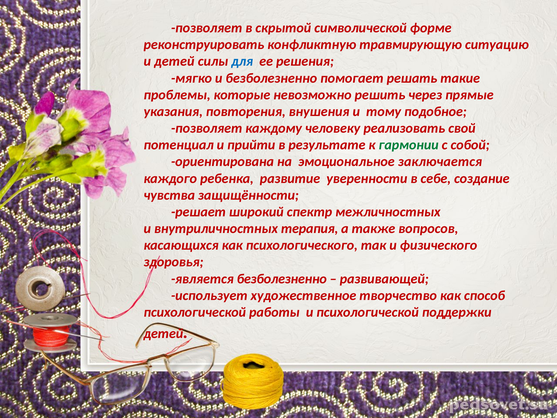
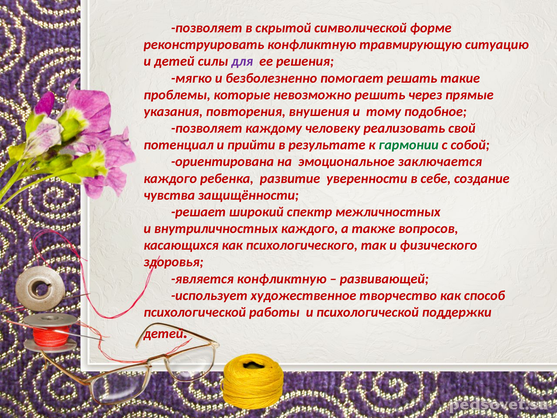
для colour: blue -> purple
внутриличностных терапия: терапия -> каждого
является безболезненно: безболезненно -> конфликтную
